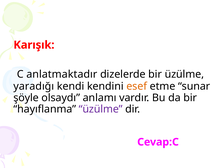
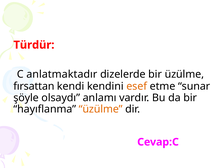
Karışık: Karışık -> Türdür
yaradığı: yaradığı -> fırsattan
üzülme at (101, 109) colour: purple -> orange
